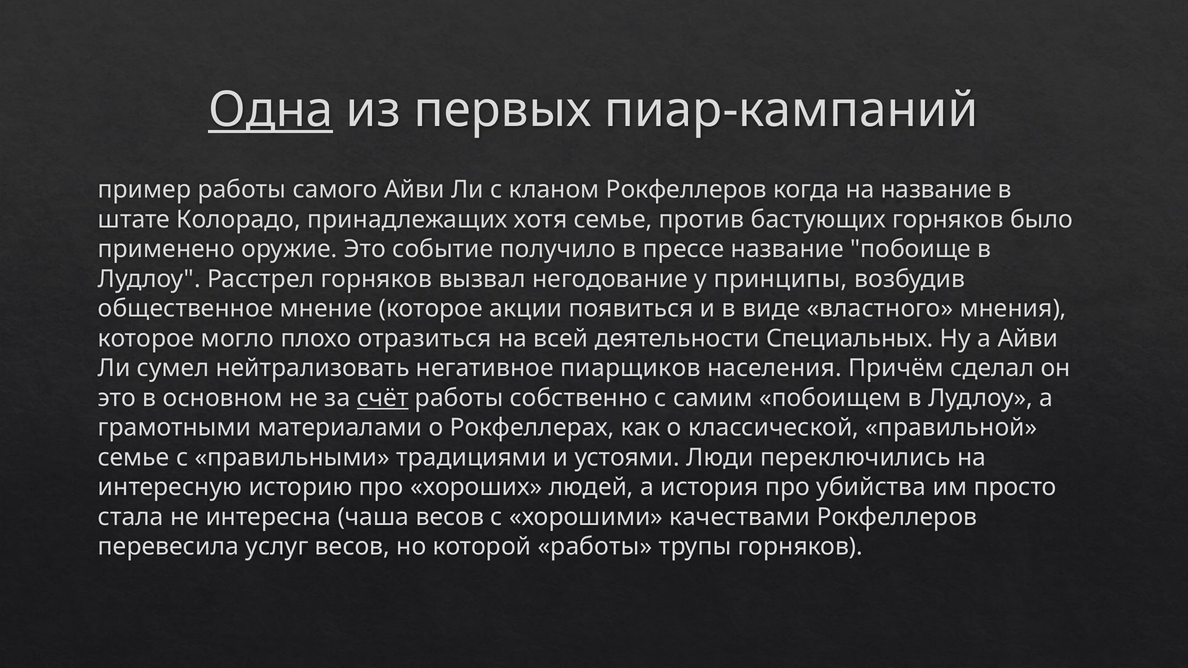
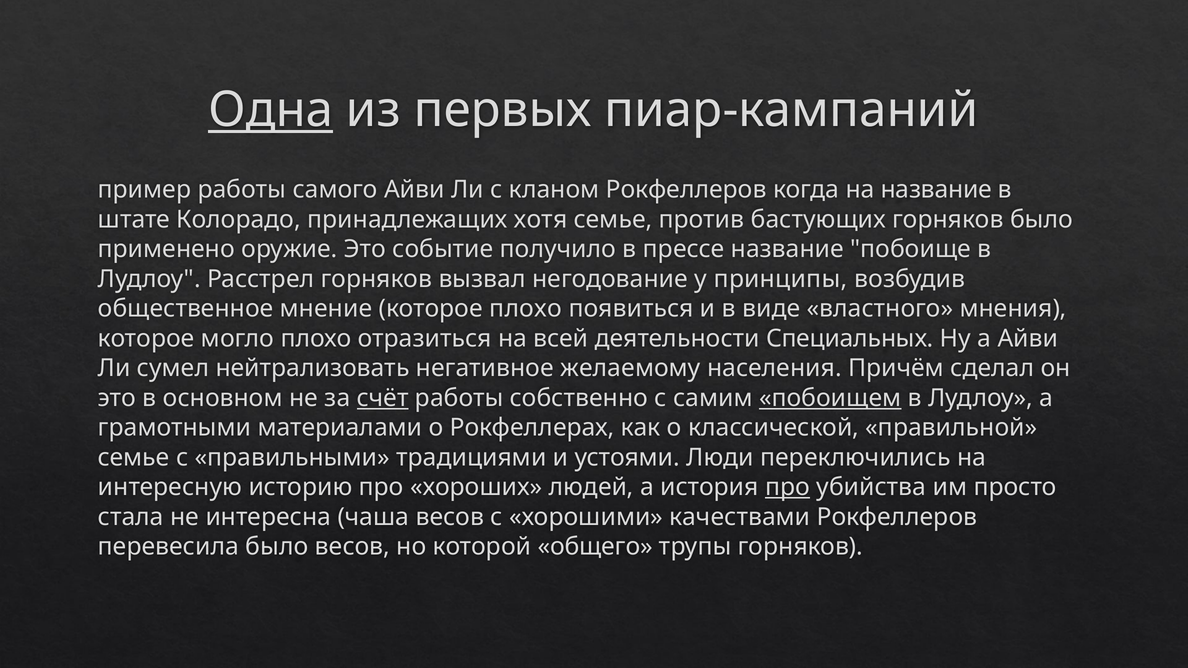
которое акции: акции -> плохо
пиарщиков: пиарщиков -> желаемому
побоищем underline: none -> present
про at (788, 487) underline: none -> present
перевесила услуг: услуг -> было
которой работы: работы -> общего
